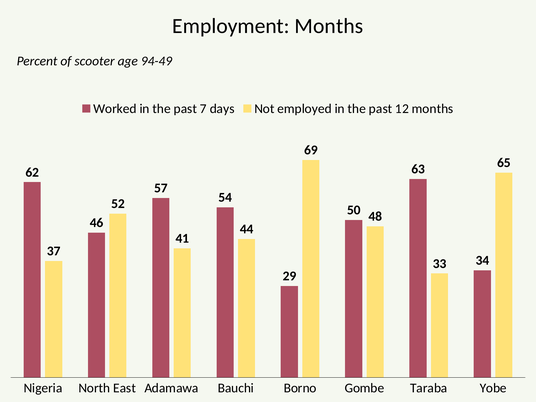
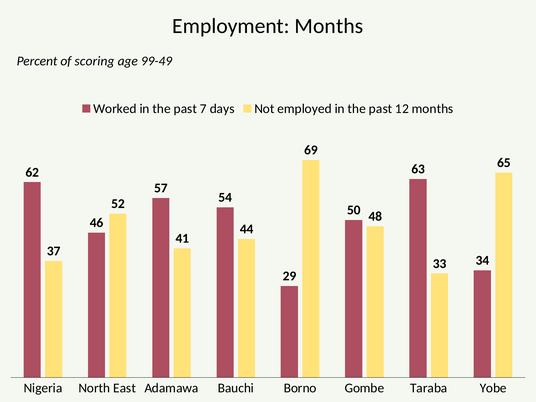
scooter: scooter -> scoring
94-49: 94-49 -> 99-49
